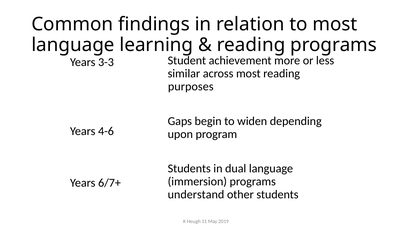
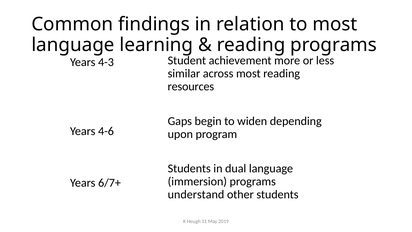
3-3: 3-3 -> 4-3
purposes: purposes -> resources
